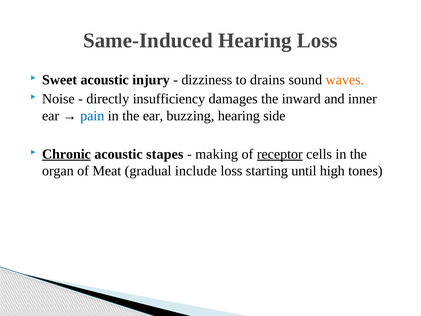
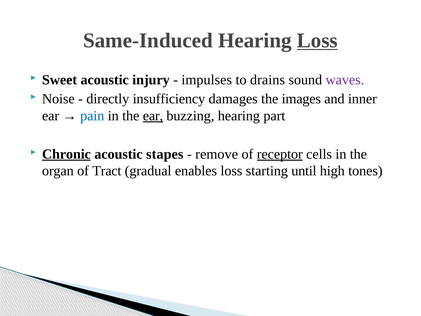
Loss at (317, 40) underline: none -> present
dizziness: dizziness -> impulses
waves colour: orange -> purple
inward: inward -> images
ear at (153, 116) underline: none -> present
side: side -> part
making: making -> remove
Meat: Meat -> Tract
include: include -> enables
